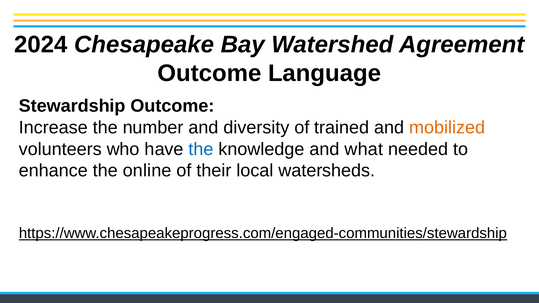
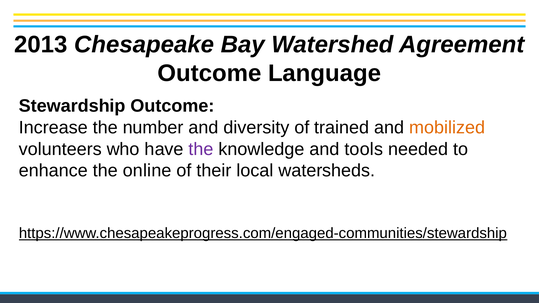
2024: 2024 -> 2013
the at (201, 149) colour: blue -> purple
what: what -> tools
